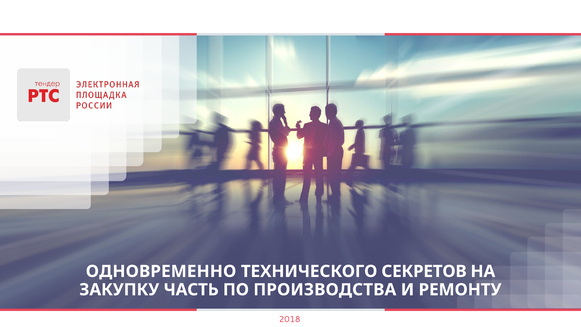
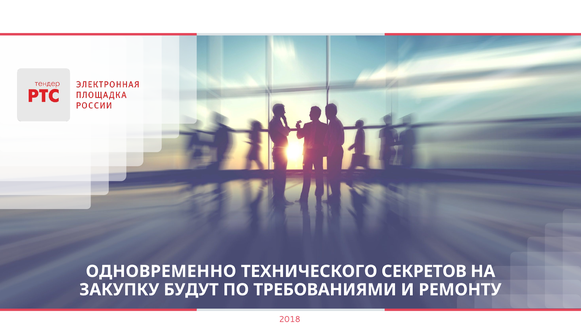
ЧАСТЬ: ЧАСТЬ -> БУДУТ
ПРОИЗВОДСТВА: ПРОИЗВОДСТВА -> ТРЕБОВАНИЯМИ
